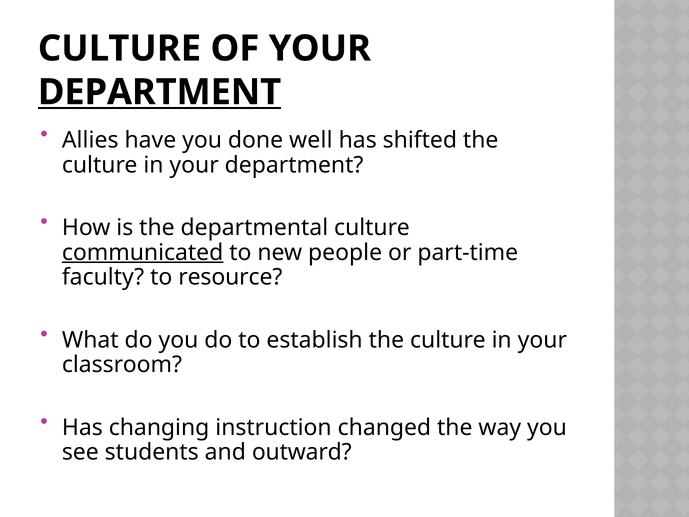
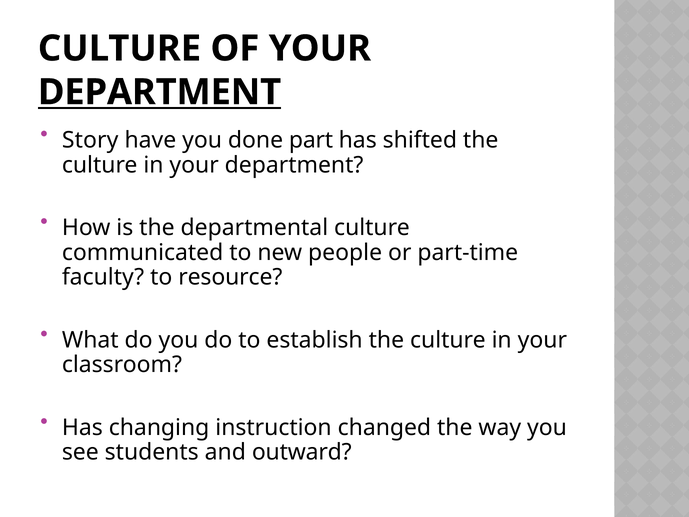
Allies: Allies -> Story
well: well -> part
communicated underline: present -> none
